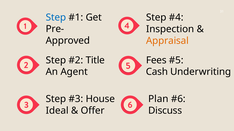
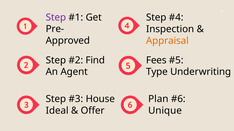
Step at (56, 17) colour: blue -> purple
Title: Title -> Find
Cash: Cash -> Type
Discuss: Discuss -> Unique
